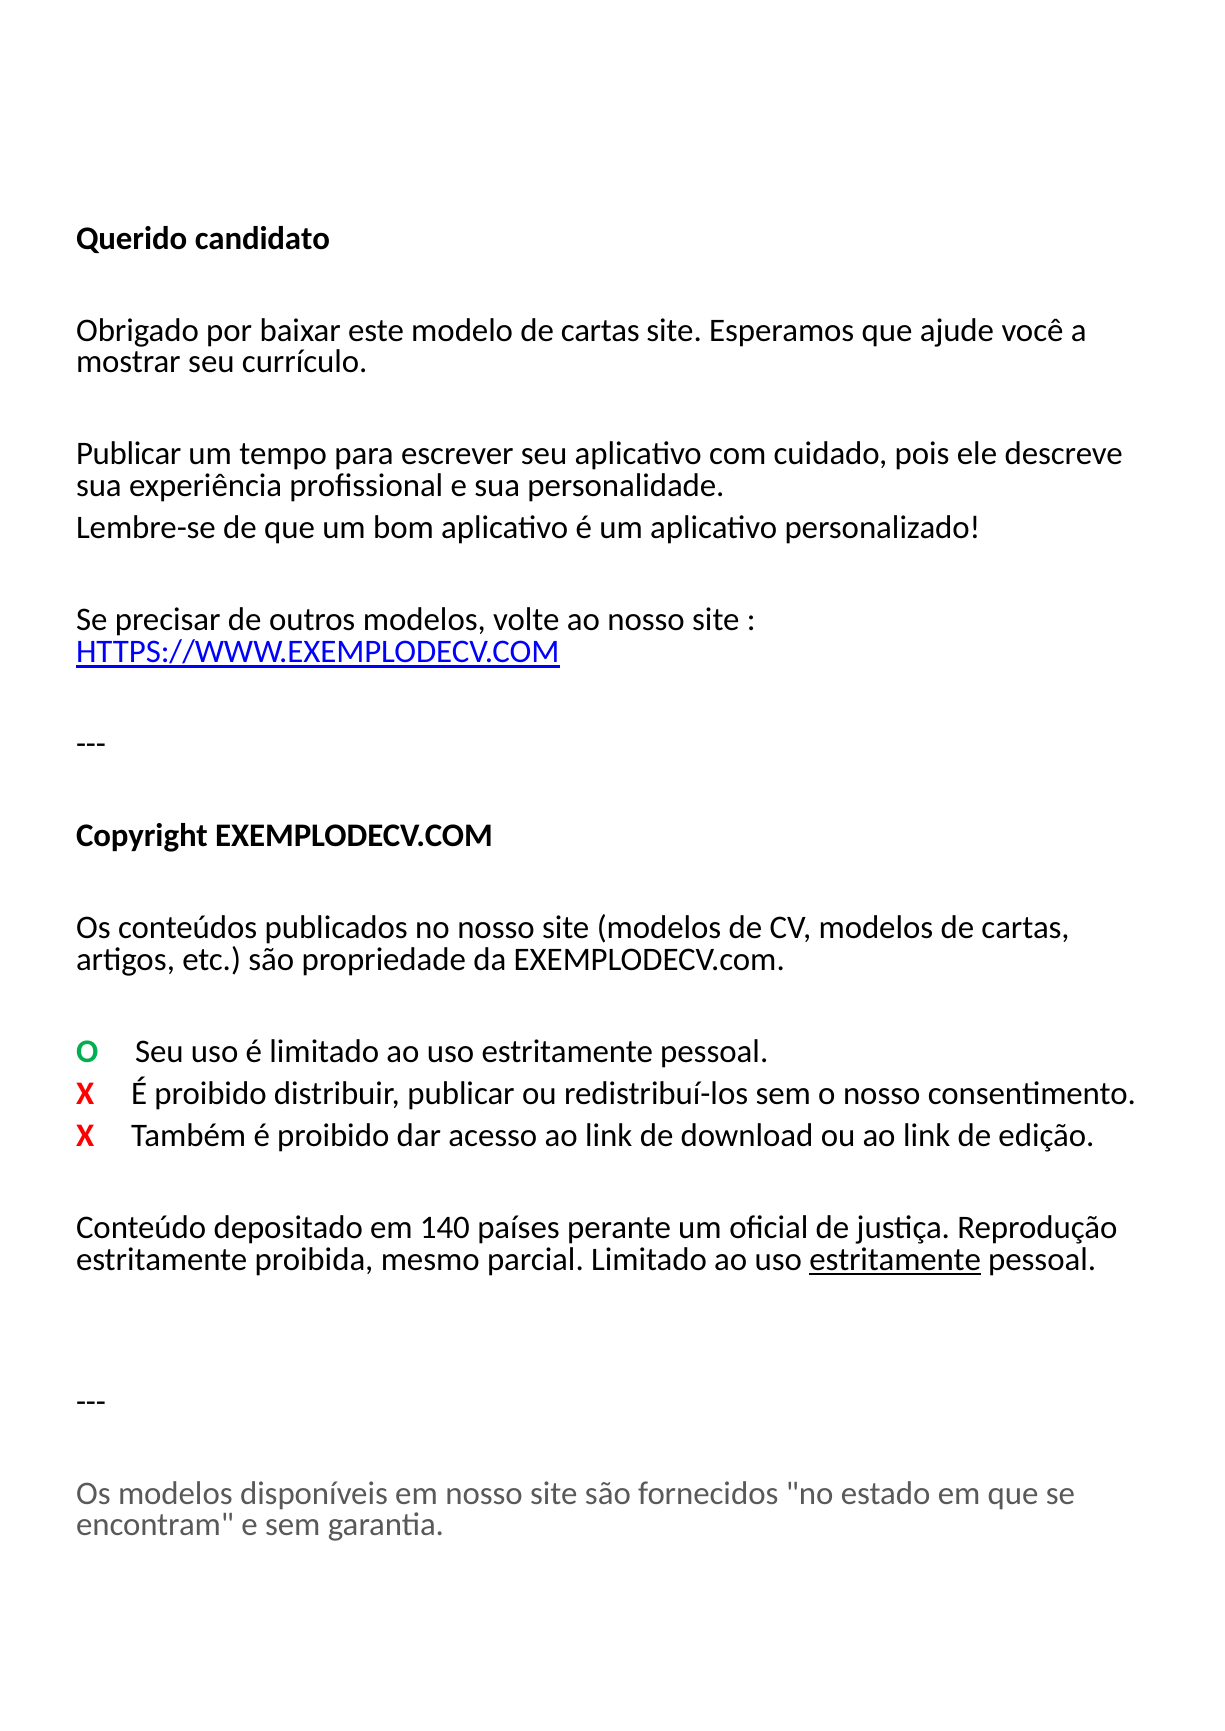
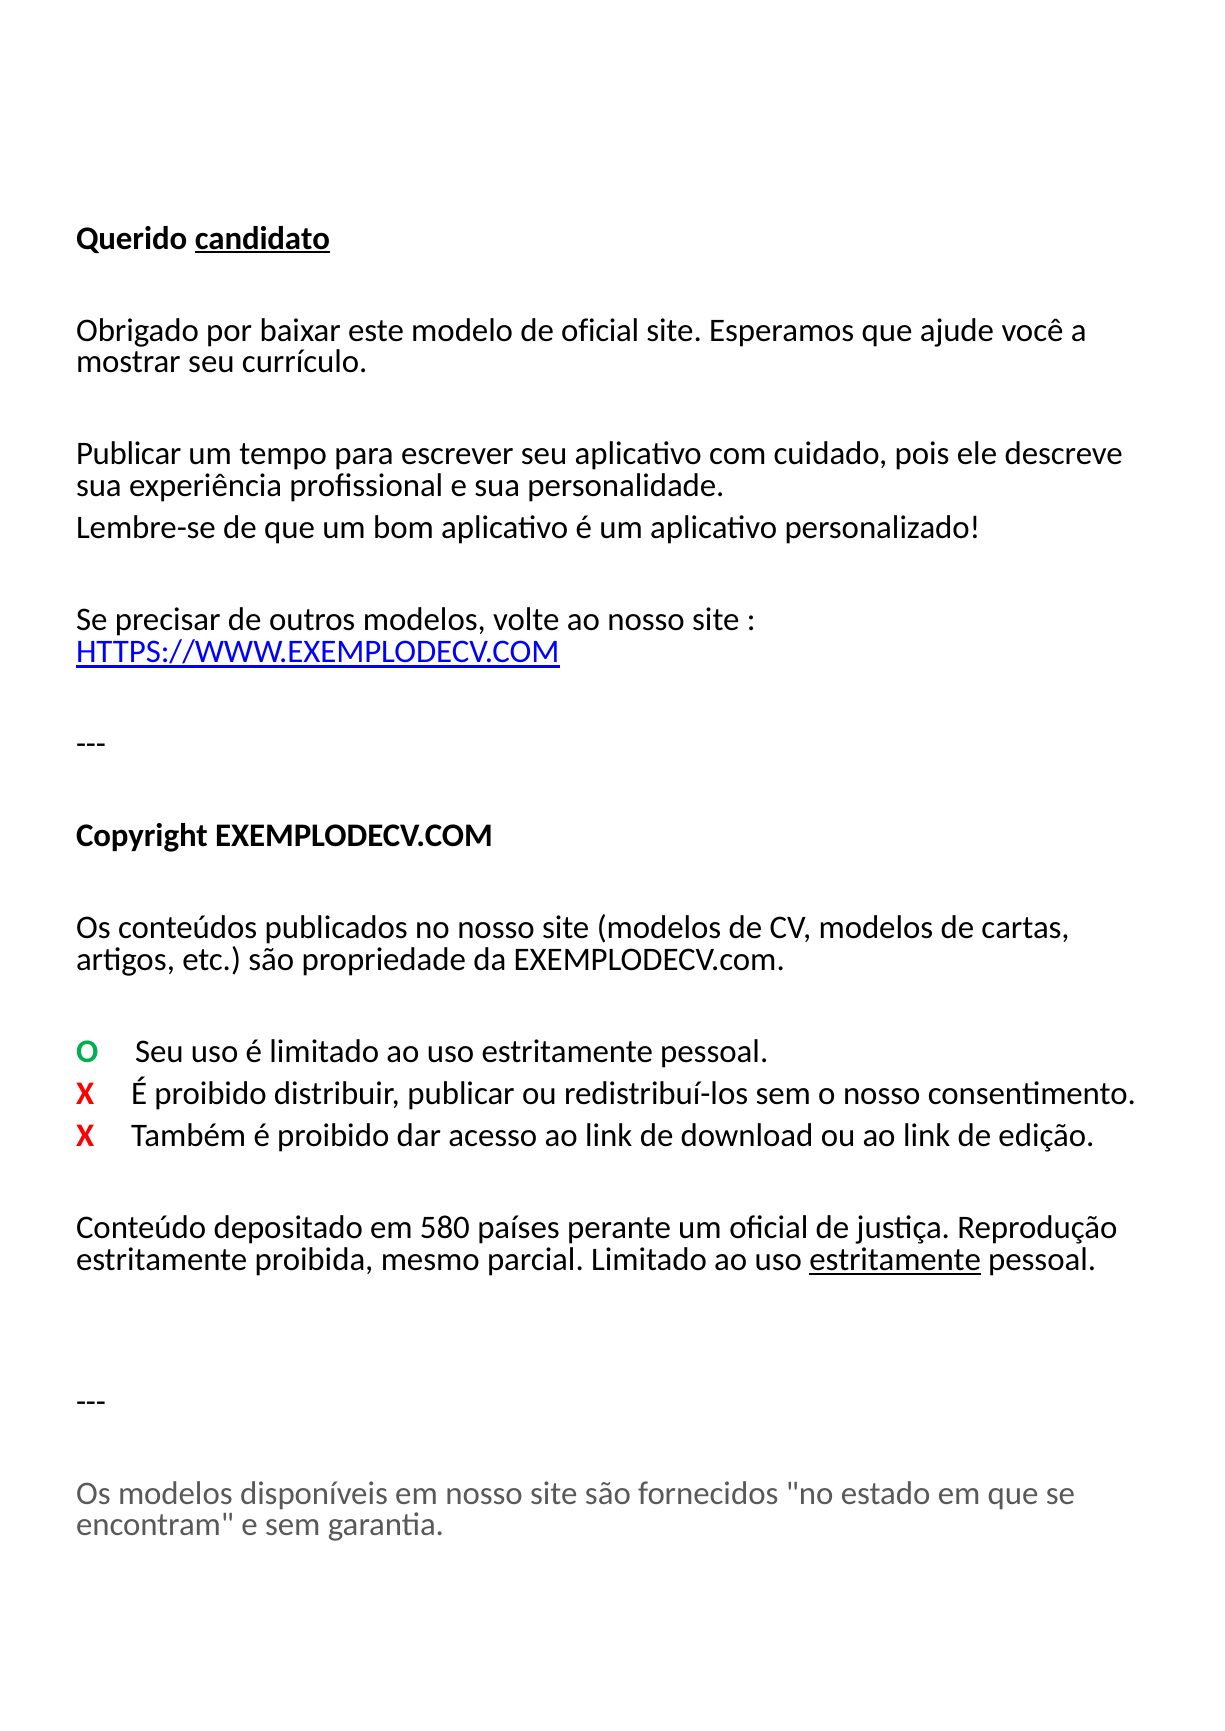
candidato underline: none -> present
modelo de cartas: cartas -> oficial
140: 140 -> 580
